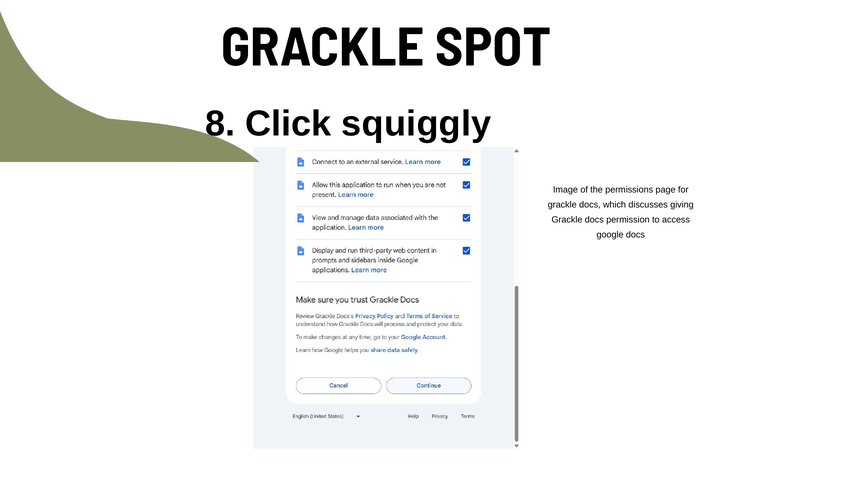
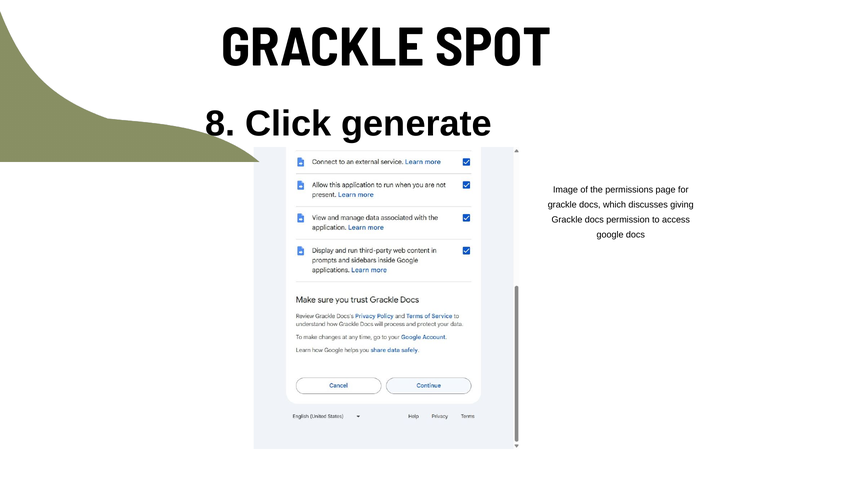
squiggly: squiggly -> generate
